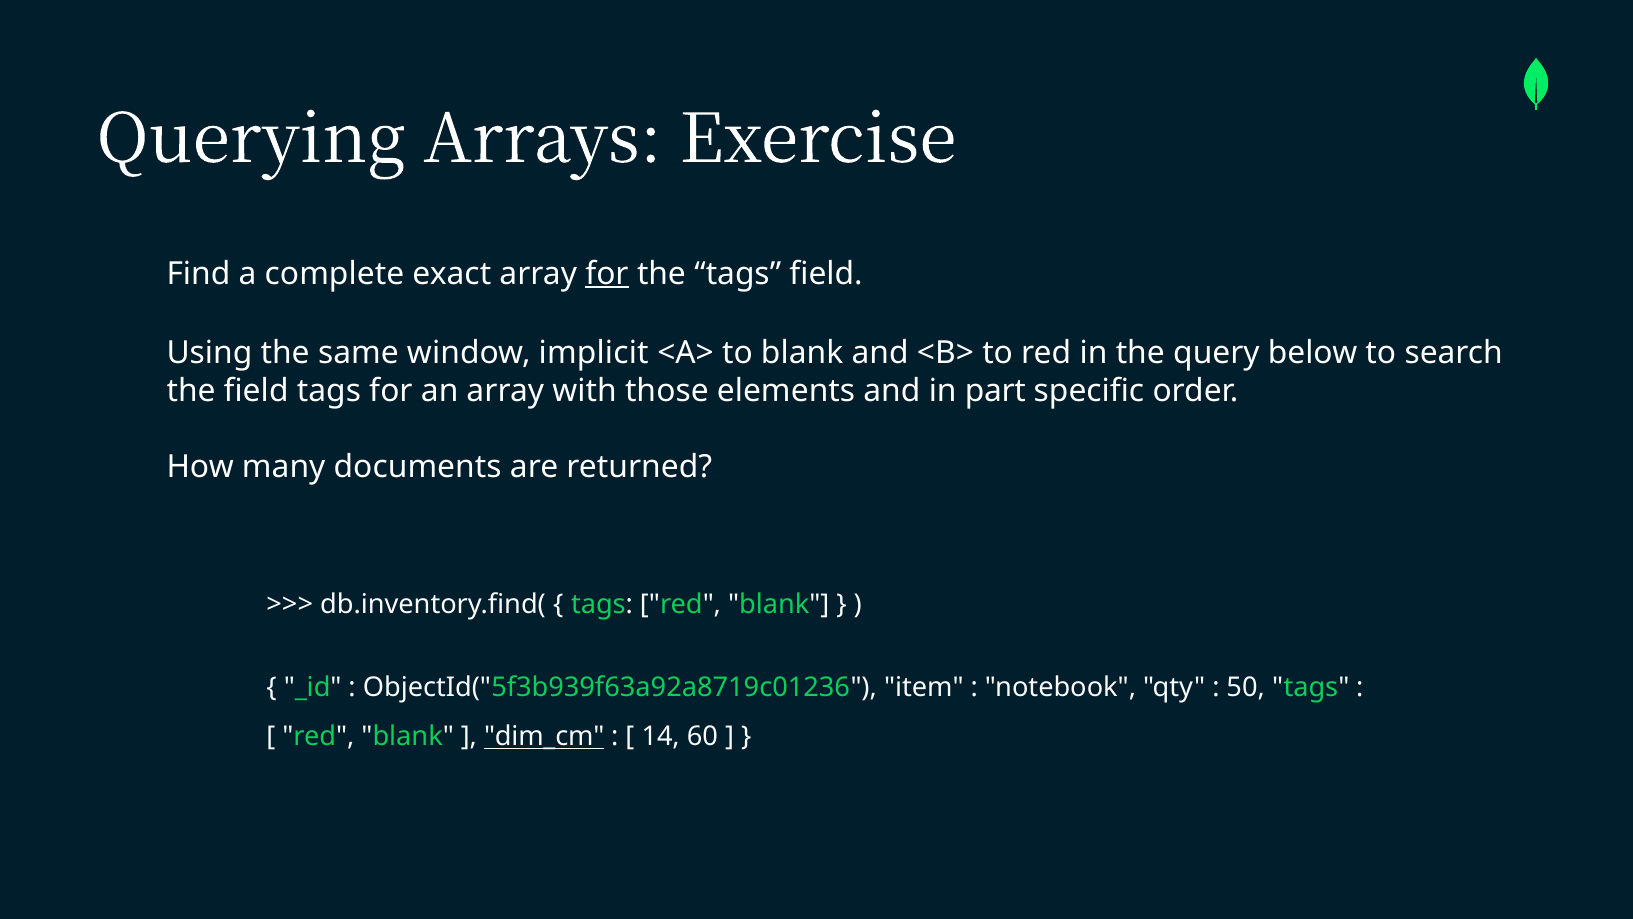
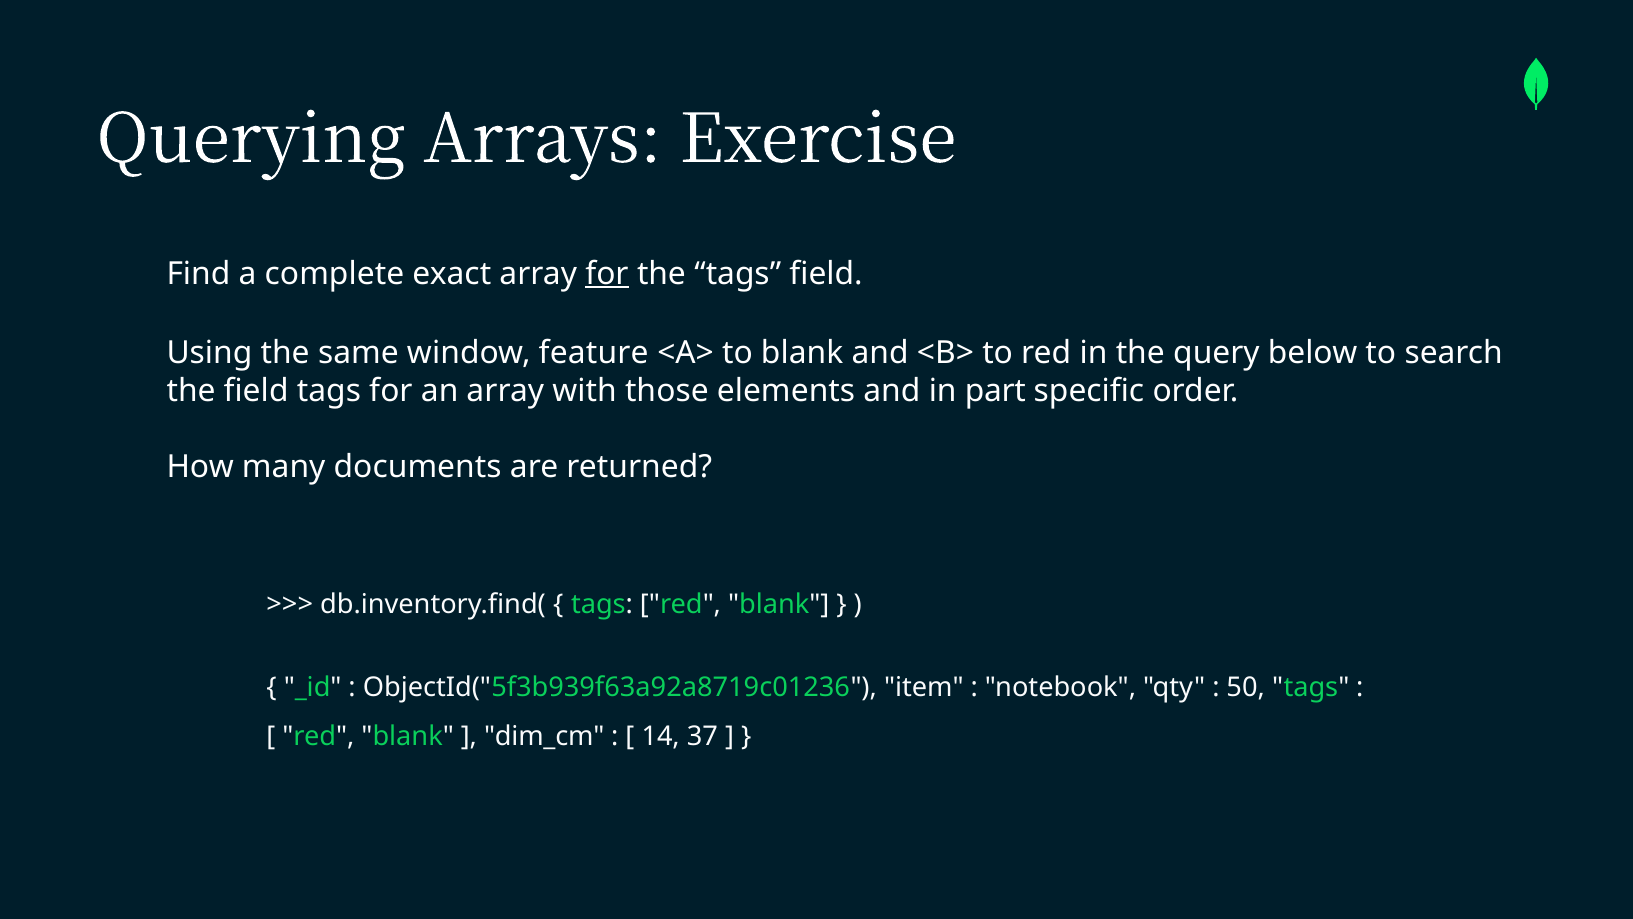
implicit: implicit -> feature
dim_cm underline: present -> none
60: 60 -> 37
